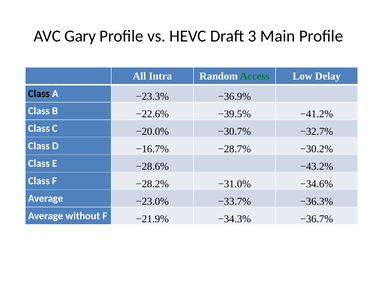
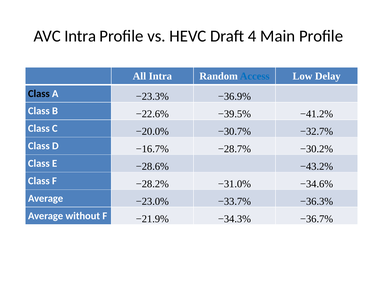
AVC Gary: Gary -> Intra
3: 3 -> 4
Access colour: green -> blue
